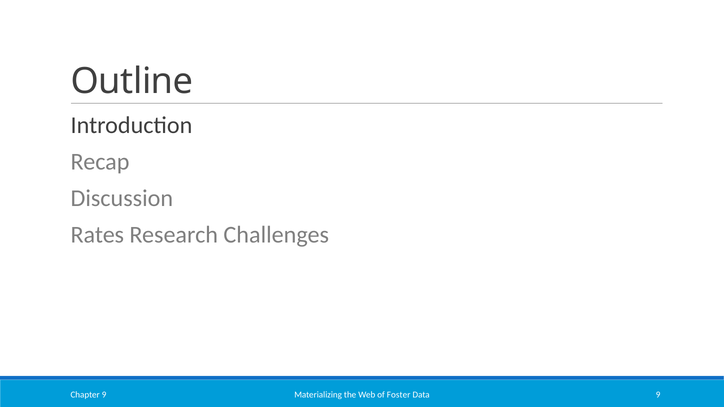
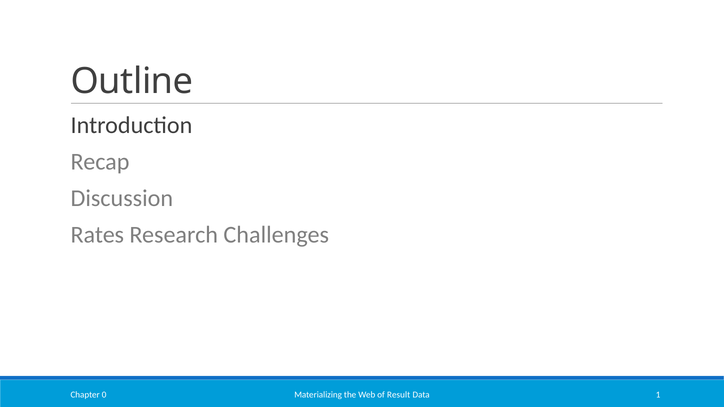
Foster: Foster -> Result
Data 9: 9 -> 1
Chapter 9: 9 -> 0
